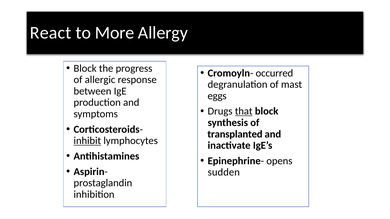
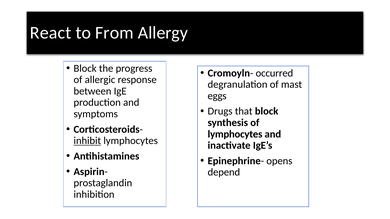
More: More -> From
that underline: present -> none
transplanted at (235, 134): transplanted -> lymphocytes
sudden: sudden -> depend
